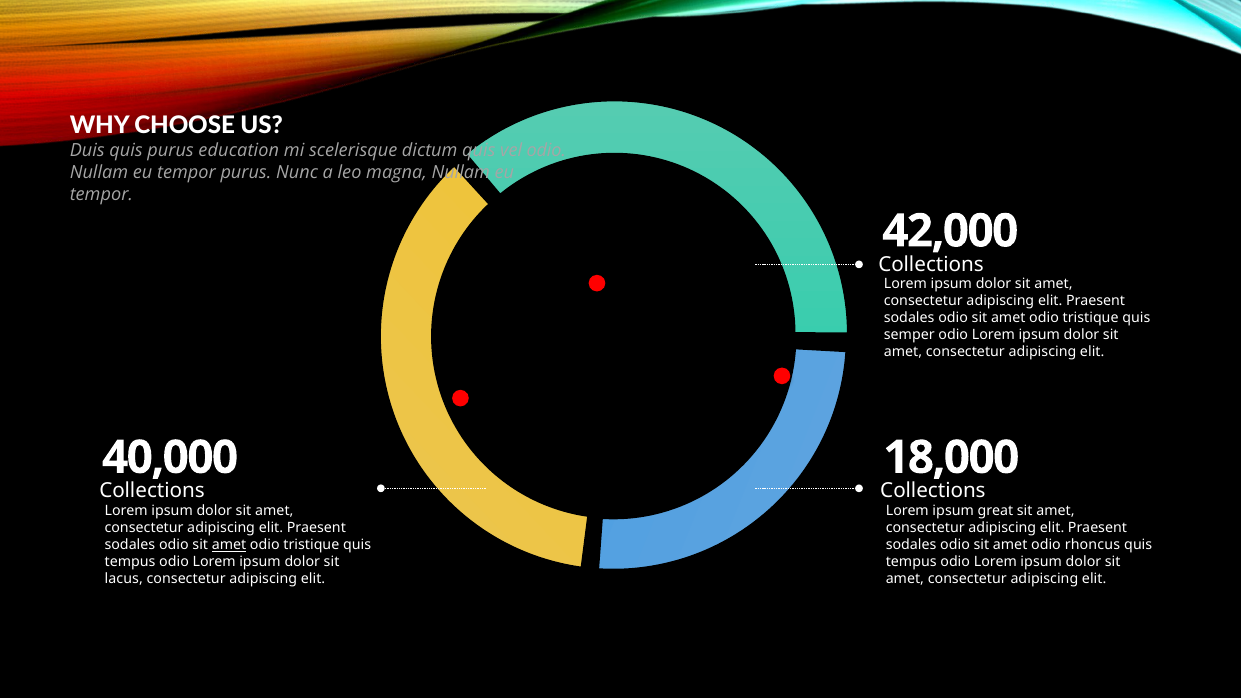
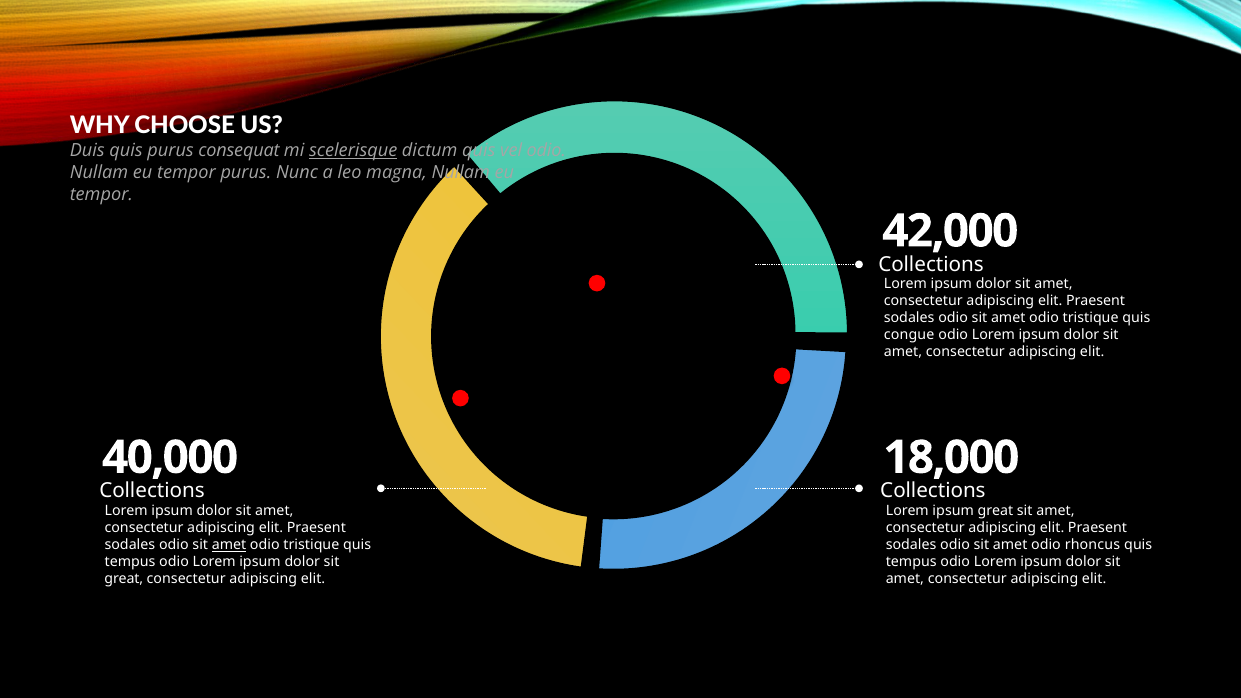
education: education -> consequat
scelerisque underline: none -> present
semper: semper -> congue
lacus at (124, 579): lacus -> great
